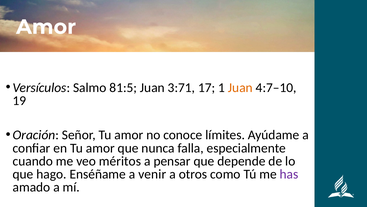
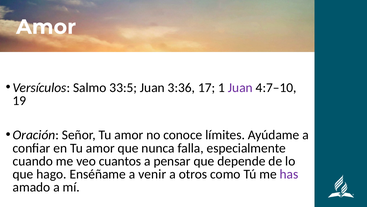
81:5: 81:5 -> 33:5
3:71: 3:71 -> 3:36
Juan at (240, 87) colour: orange -> purple
méritos: méritos -> cuantos
